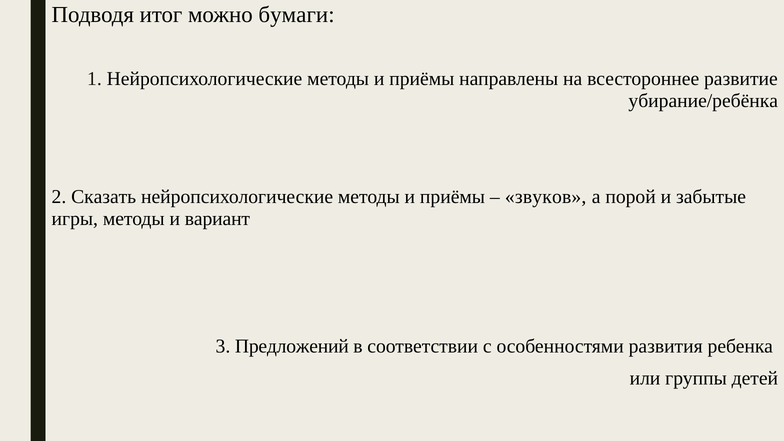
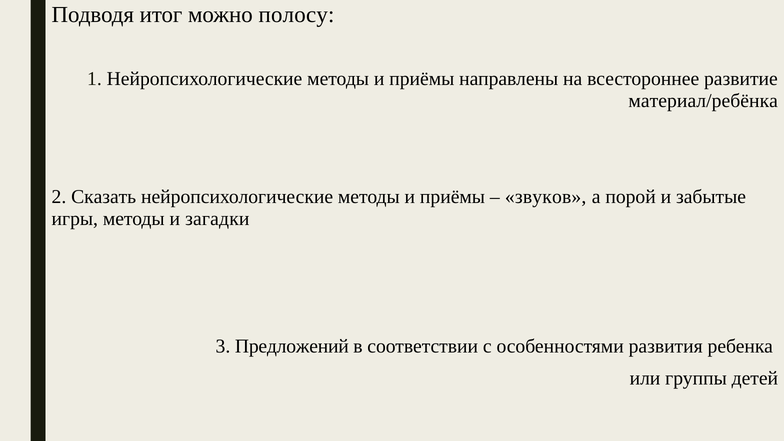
бумаги: бумаги -> полосу
убирание/ребёнка: убирание/ребёнка -> материал/ребёнка
вариант: вариант -> загадки
